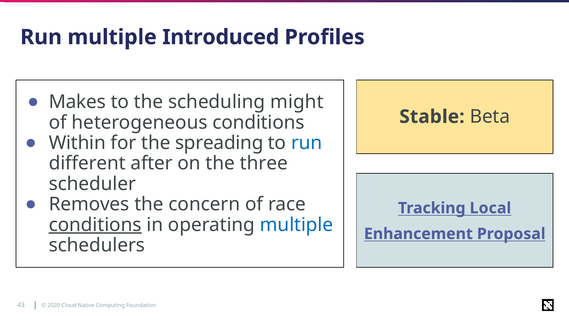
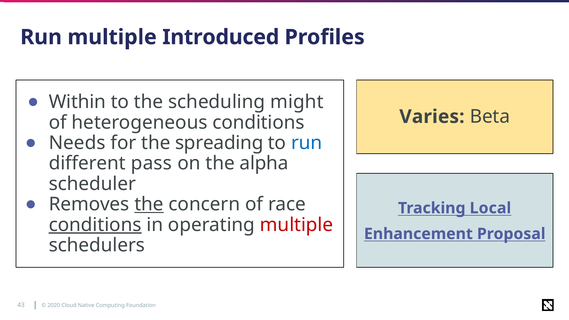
Makes: Makes -> Within
Stable: Stable -> Varies
Within: Within -> Needs
after: after -> pass
three: three -> alpha
the at (149, 204) underline: none -> present
multiple at (297, 225) colour: blue -> red
